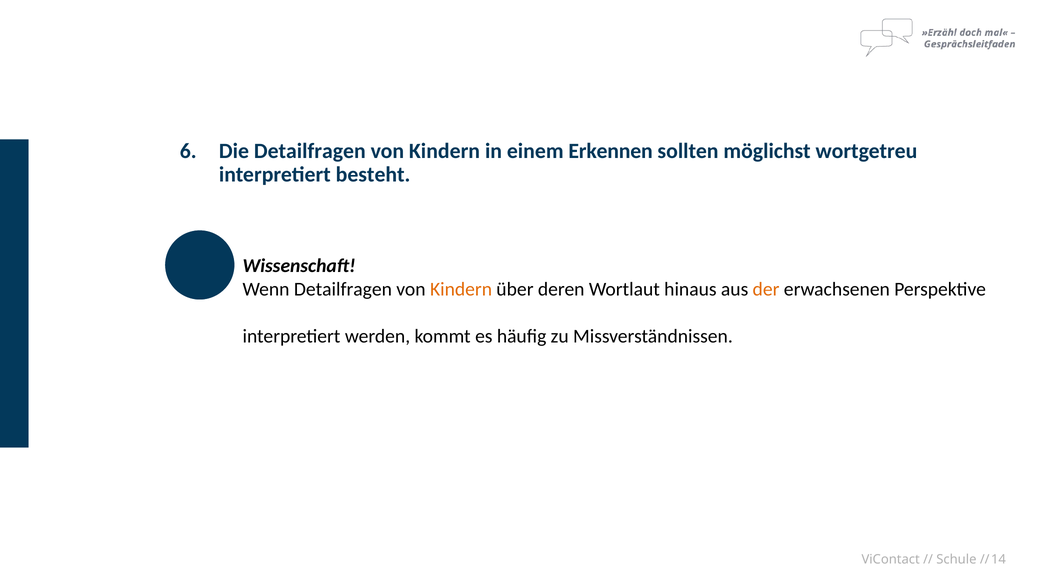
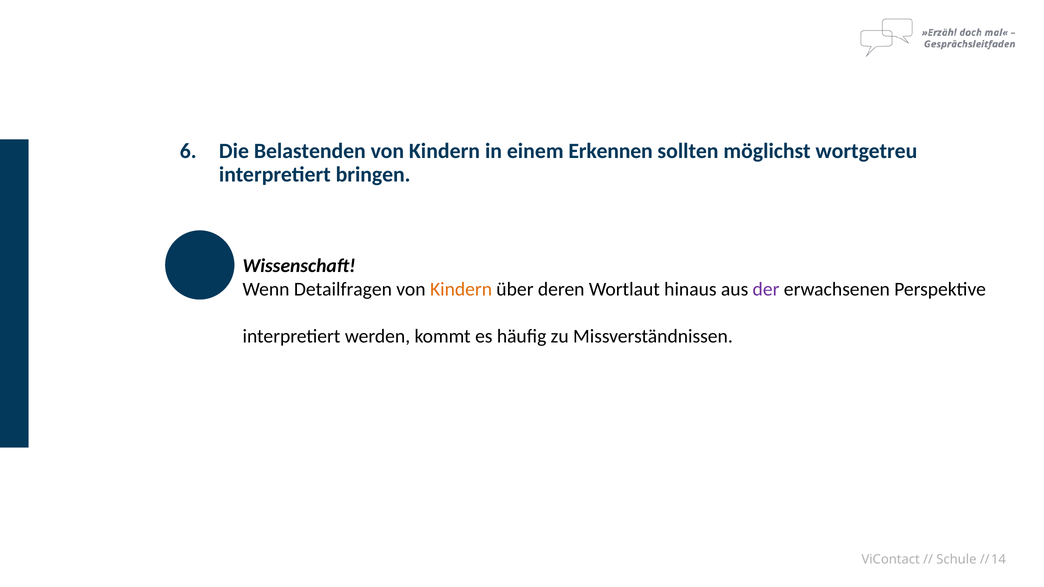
Die Detailfragen: Detailfragen -> Belastenden
besteht: besteht -> bringen
der colour: orange -> purple
